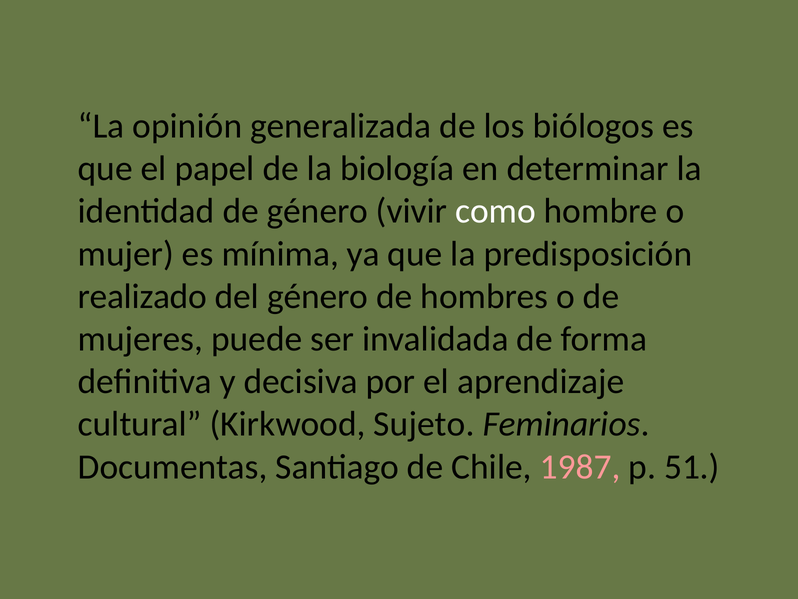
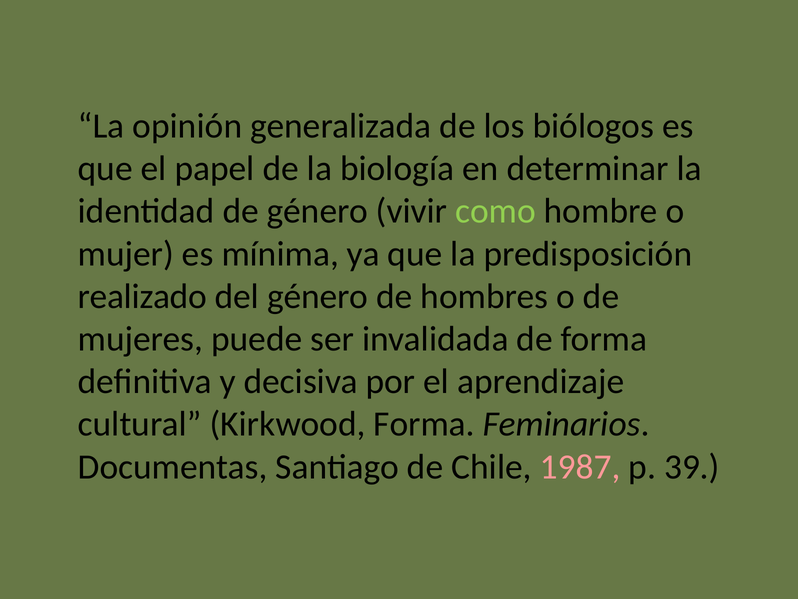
como colour: white -> light green
Kirkwood Sujeto: Sujeto -> Forma
51: 51 -> 39
